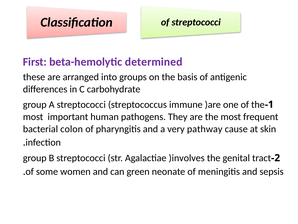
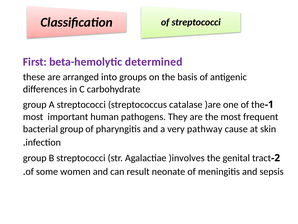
immune: immune -> catalase
bacterial colon: colon -> group
green: green -> result
